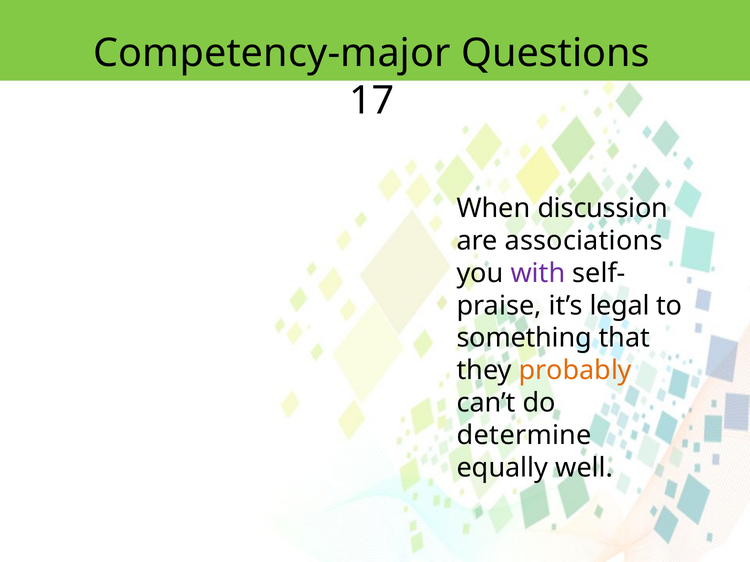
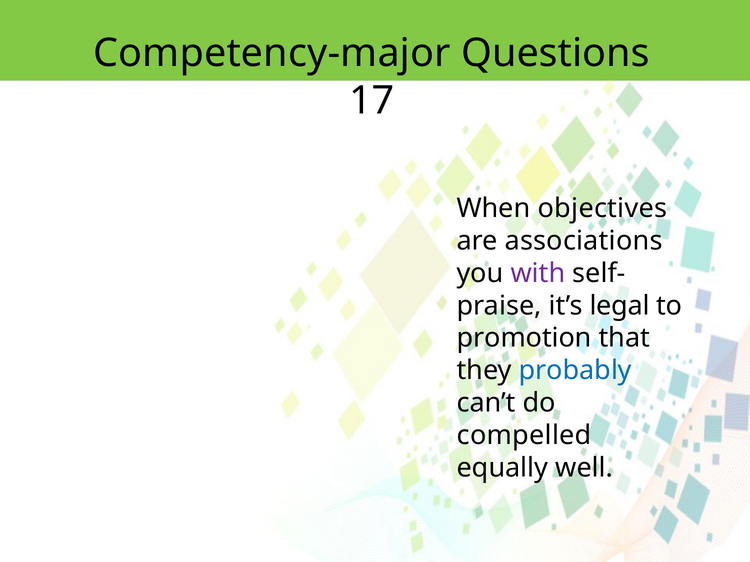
discussion: discussion -> objectives
something: something -> promotion
probably colour: orange -> blue
determine: determine -> compelled
